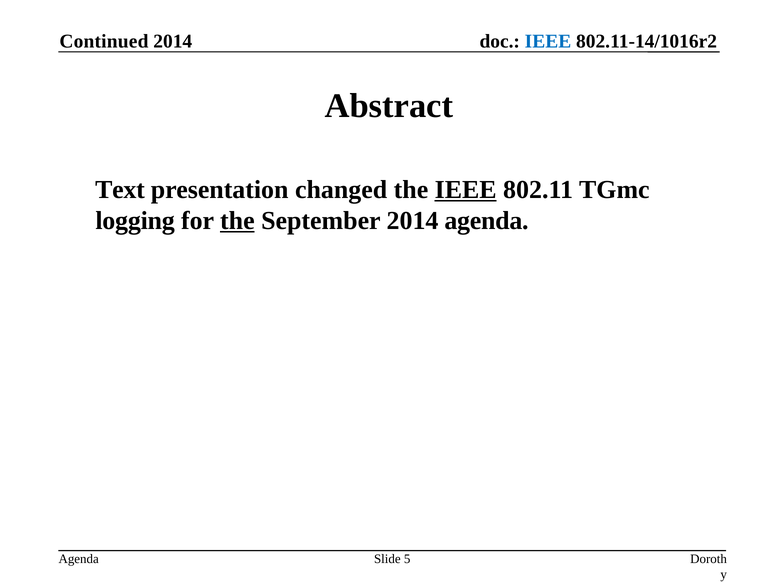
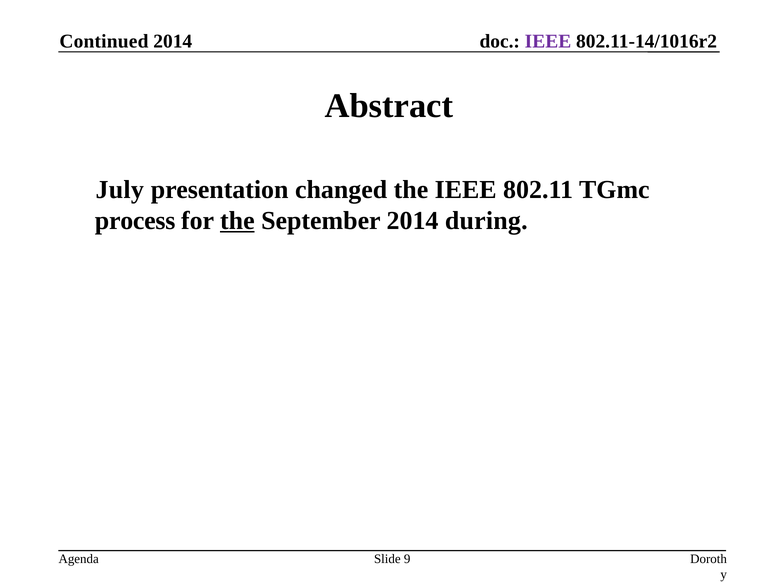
IEEE at (548, 42) colour: blue -> purple
Text: Text -> July
IEEE at (466, 190) underline: present -> none
logging: logging -> process
2014 agenda: agenda -> during
5: 5 -> 9
